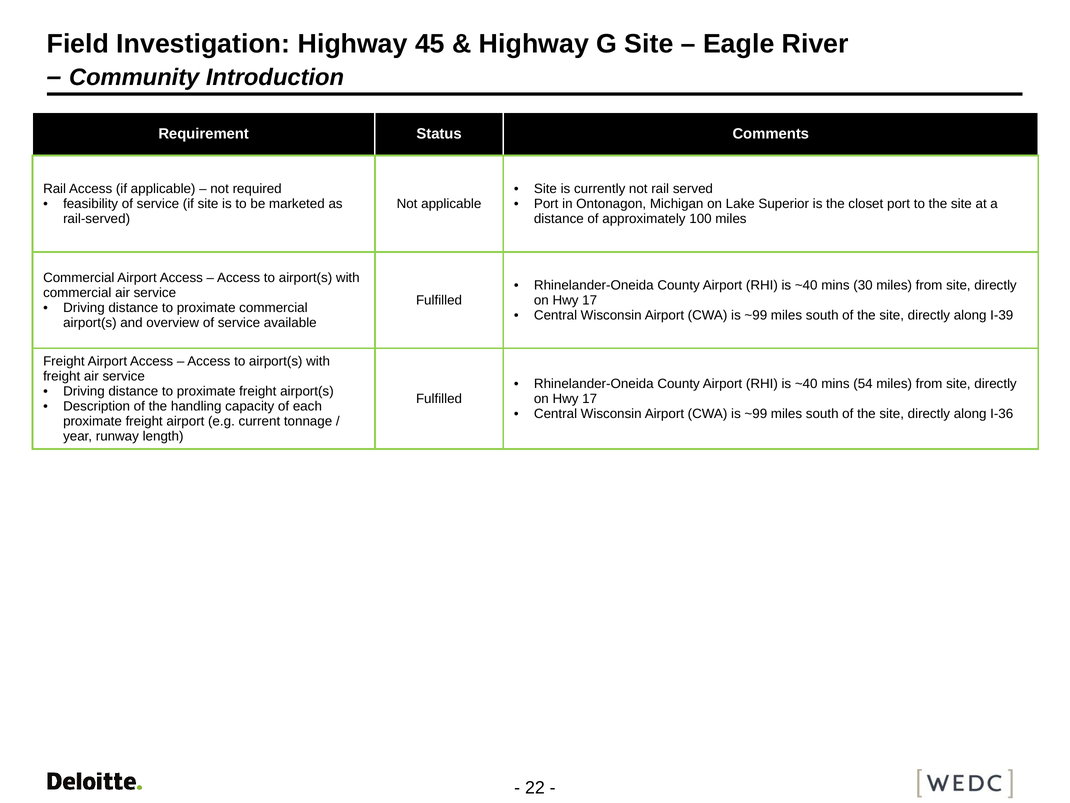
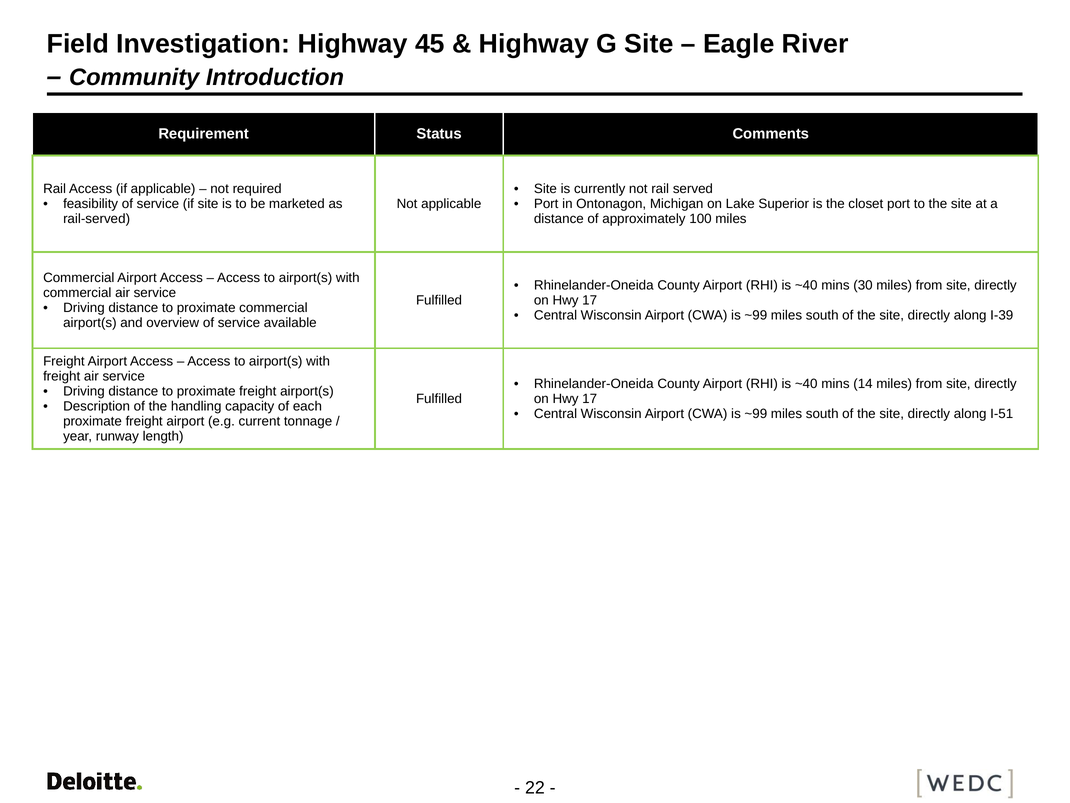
54: 54 -> 14
I-36: I-36 -> I-51
